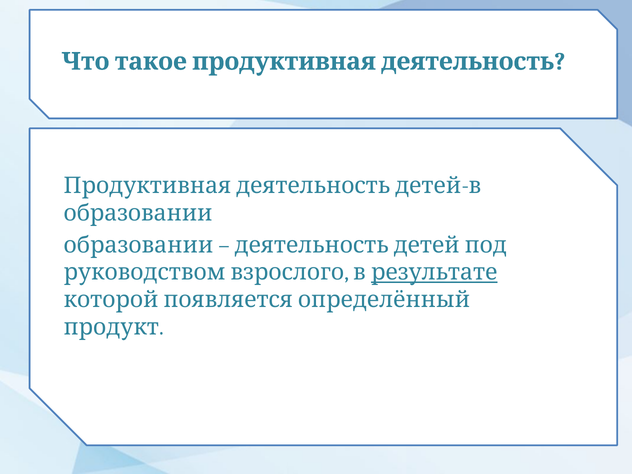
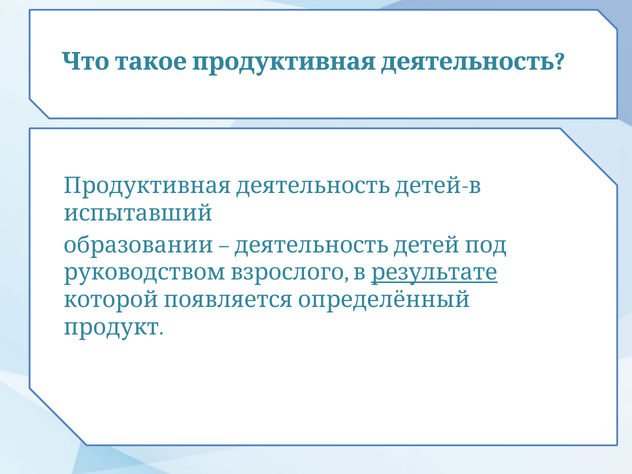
образовании at (138, 213): образовании -> испытавший
